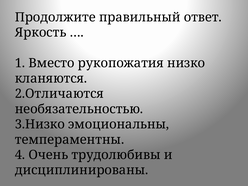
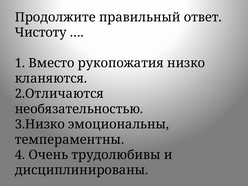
Яркость: Яркость -> Чистоту
